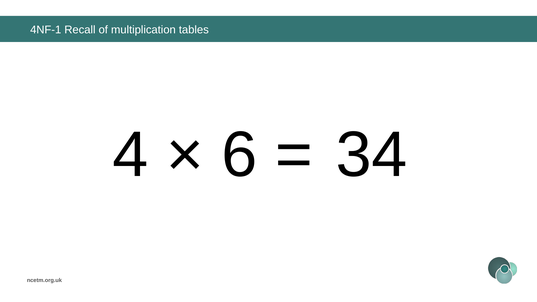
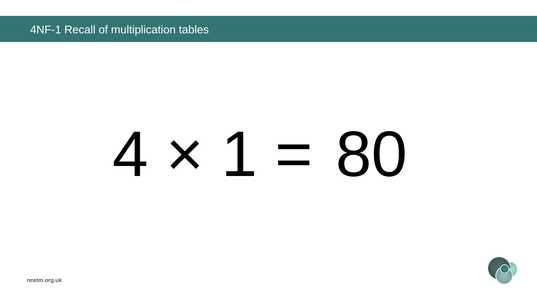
6: 6 -> 1
34: 34 -> 80
